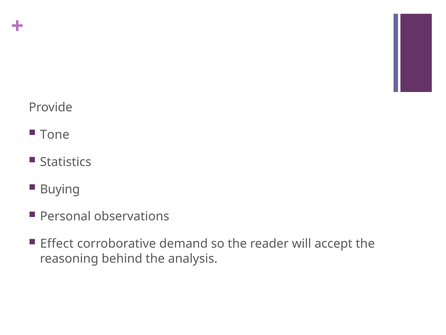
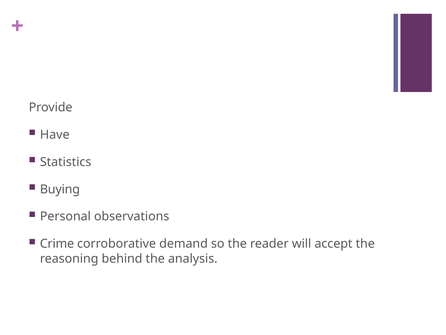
Tone: Tone -> Have
Effect: Effect -> Crime
